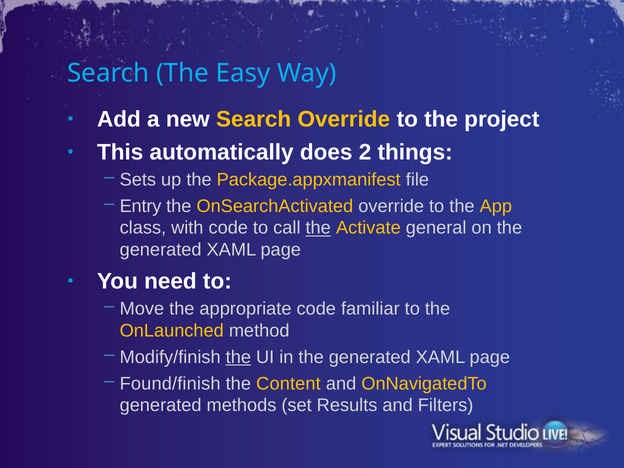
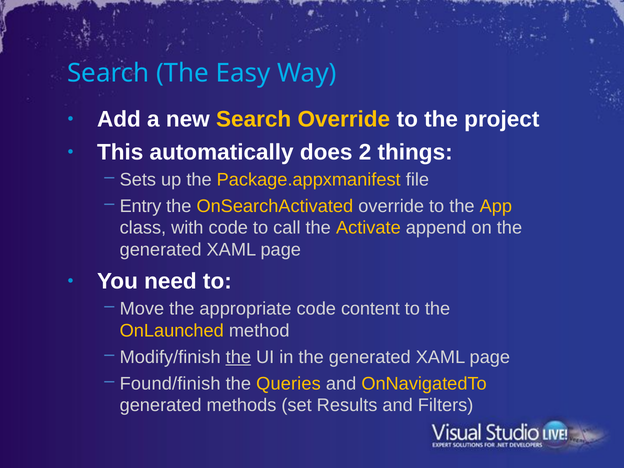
the at (318, 228) underline: present -> none
general: general -> append
familiar: familiar -> content
Content: Content -> Queries
